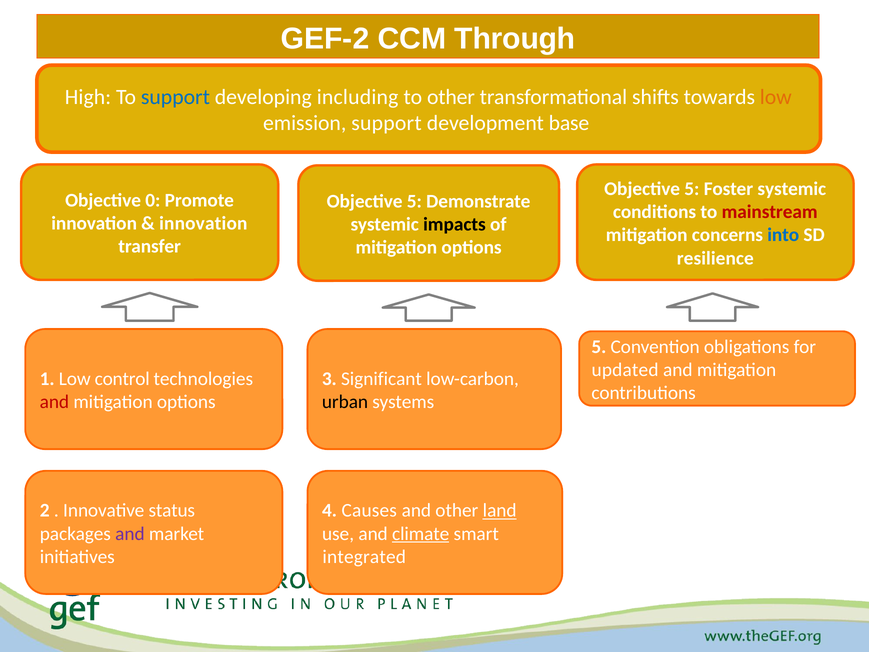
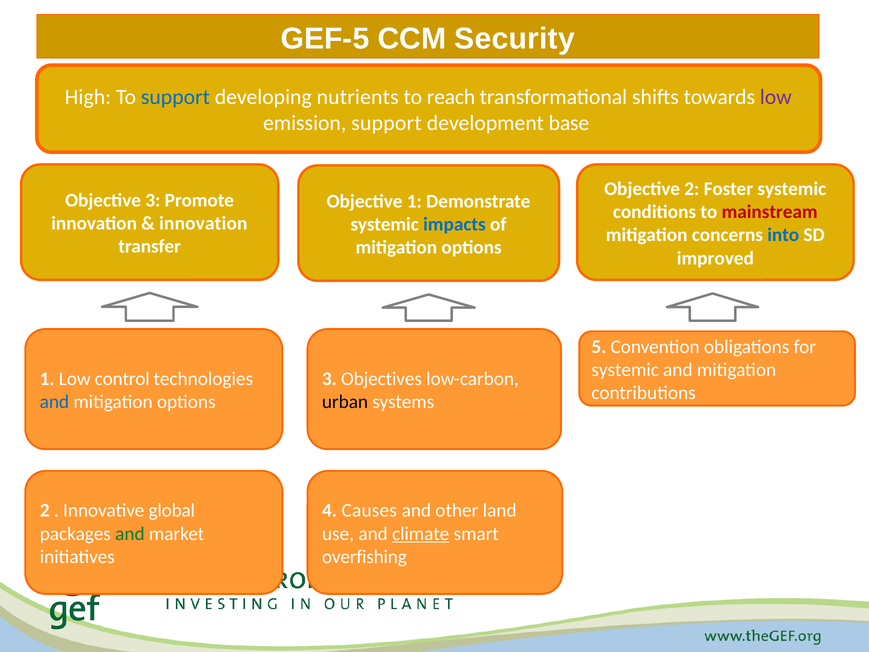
GEF-2: GEF-2 -> GEF-5
Through: Through -> Security
including: including -> nutrients
to other: other -> reach
low at (776, 97) colour: orange -> purple
5 at (692, 189): 5 -> 2
Objective 0: 0 -> 3
5 at (414, 201): 5 -> 1
impacts colour: black -> blue
resilience: resilience -> improved
updated at (625, 370): updated -> systemic
Significant: Significant -> Objectives
and at (54, 402) colour: red -> blue
status: status -> global
land underline: present -> none
and at (130, 534) colour: purple -> green
integrated: integrated -> overfishing
